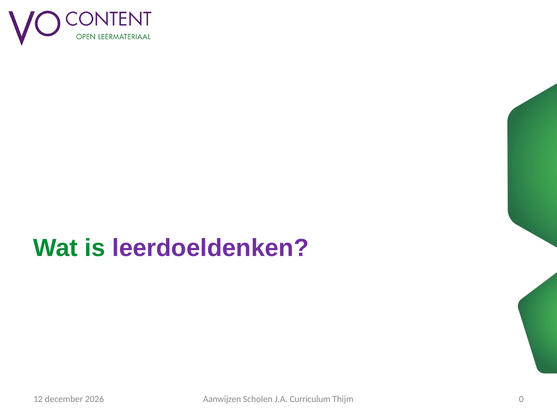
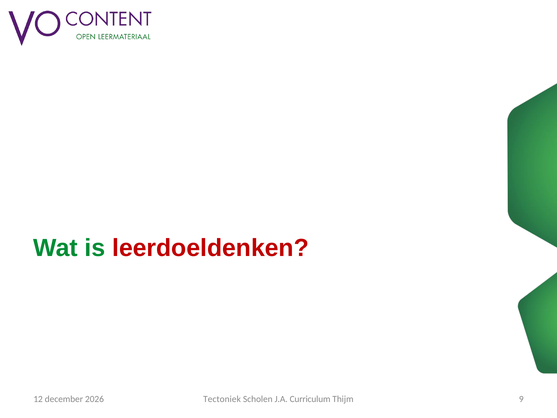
leerdoeldenken colour: purple -> red
Aanwijzen: Aanwijzen -> Tectoniek
0: 0 -> 9
